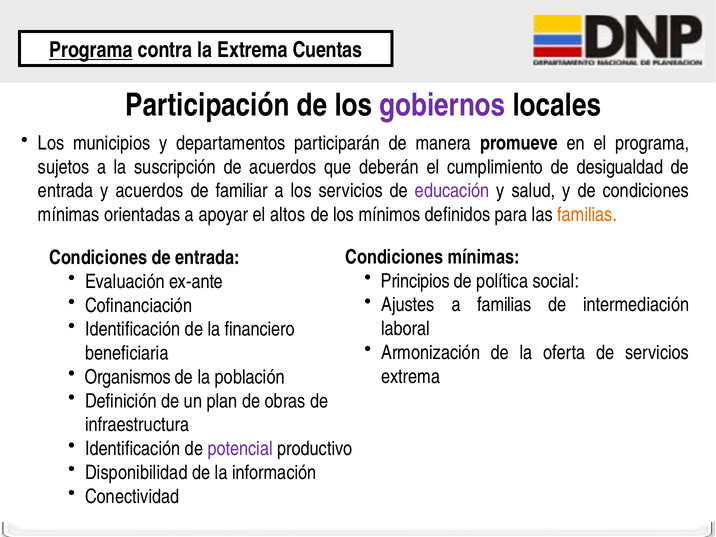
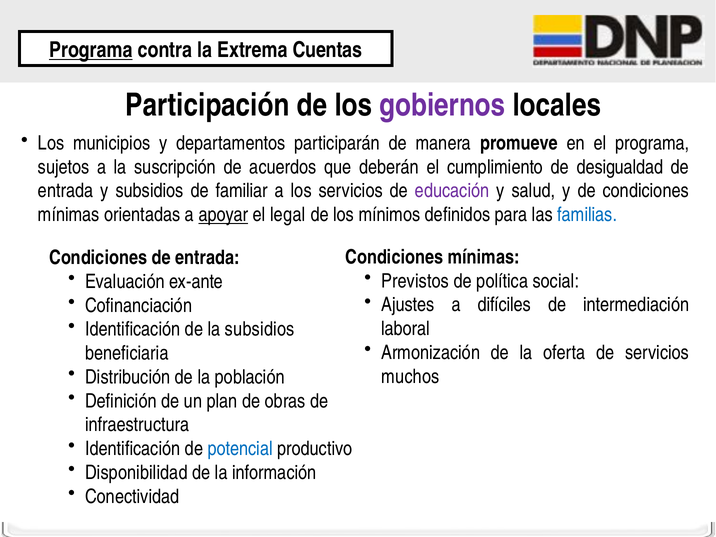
y acuerdos: acuerdos -> subsidios
apoyar underline: none -> present
altos: altos -> legal
familias at (587, 215) colour: orange -> blue
Principios: Principios -> Previstos
a familias: familias -> difíciles
la financiero: financiero -> subsidios
Organismos: Organismos -> Distribución
extrema at (411, 376): extrema -> muchos
potencial colour: purple -> blue
